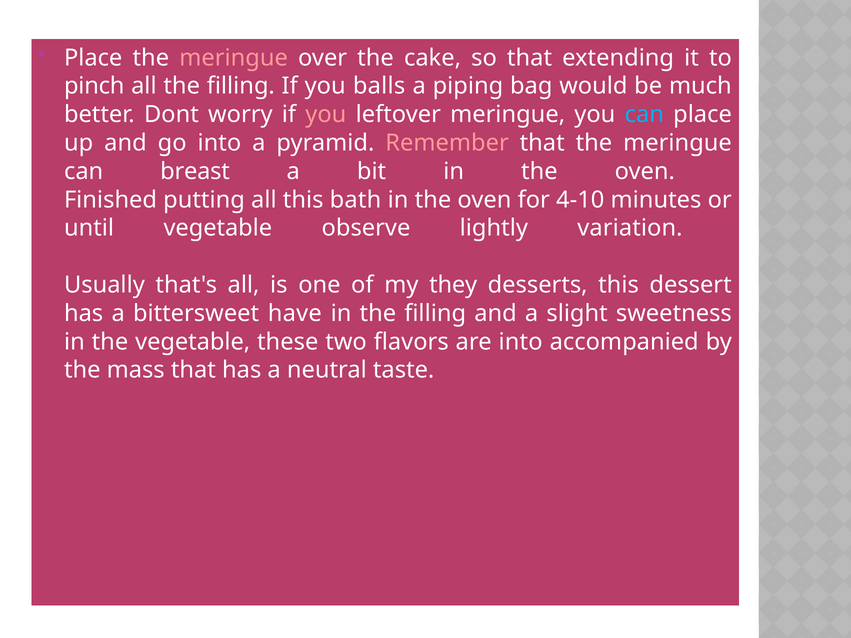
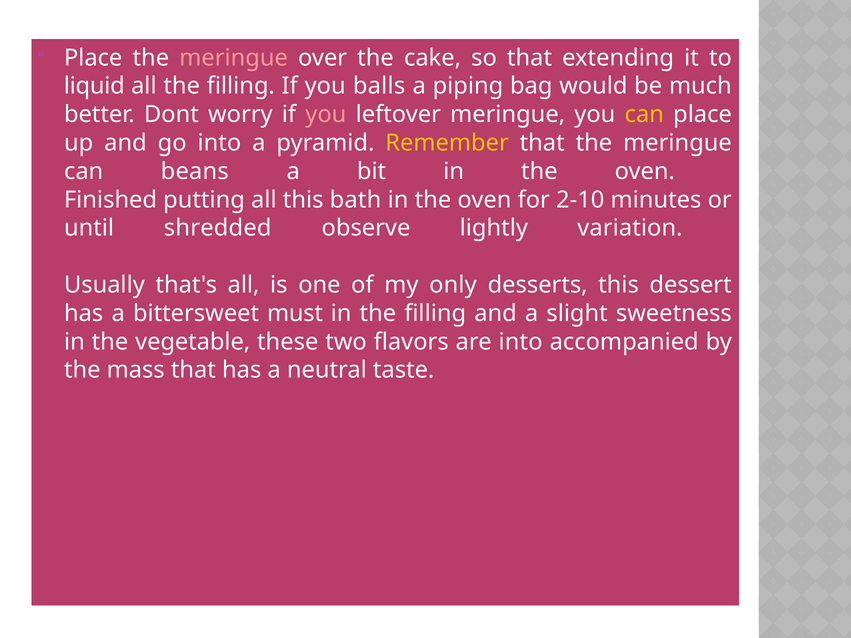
pinch: pinch -> liquid
can at (644, 115) colour: light blue -> yellow
Remember colour: pink -> yellow
breast: breast -> beans
4-10: 4-10 -> 2-10
until vegetable: vegetable -> shredded
they: they -> only
have: have -> must
